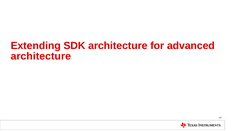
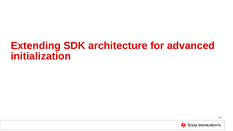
architecture at (41, 56): architecture -> initialization
